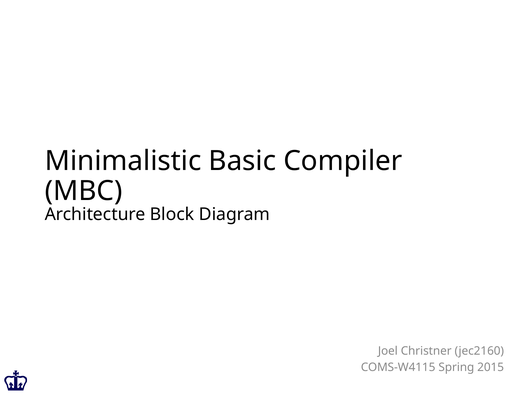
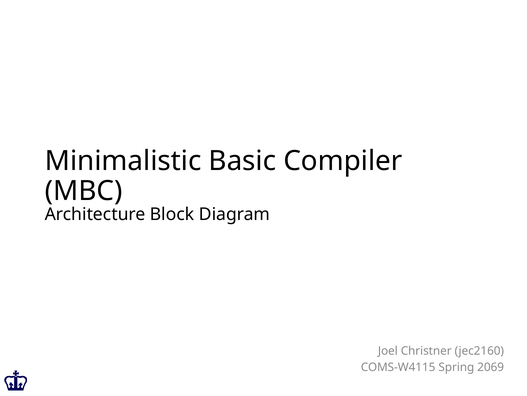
2015: 2015 -> 2069
